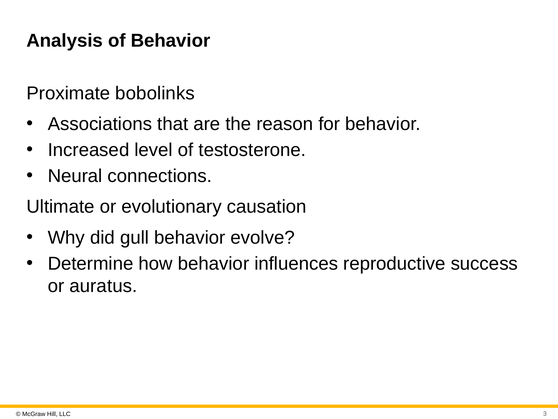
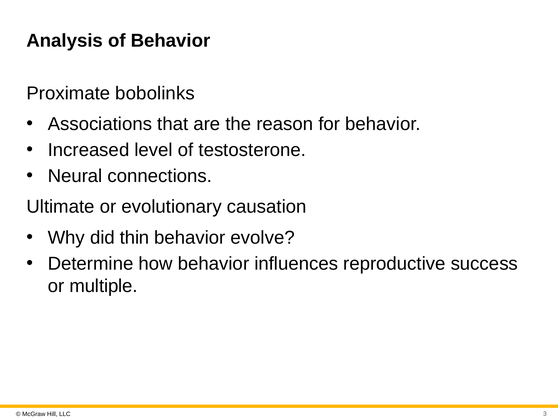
gull: gull -> thin
auratus: auratus -> multiple
